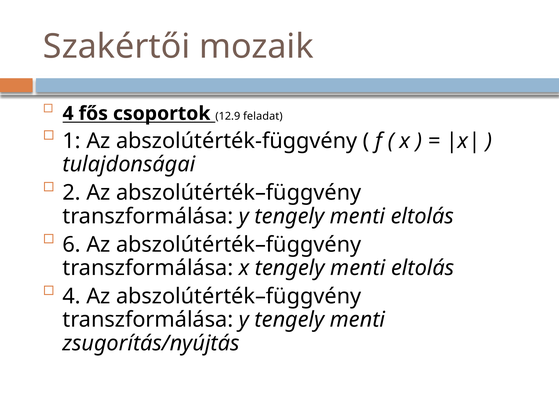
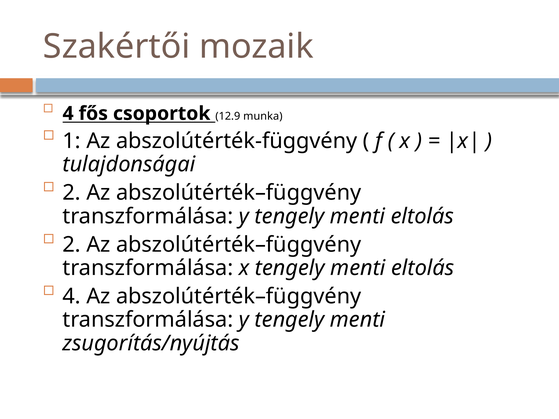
feladat: feladat -> munka
6 at (72, 245): 6 -> 2
